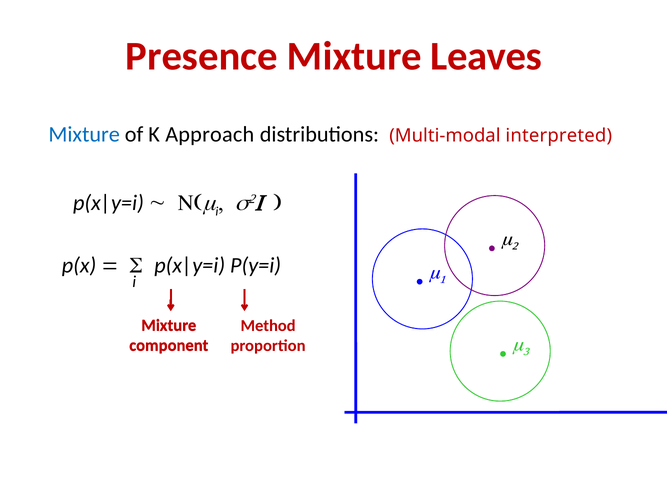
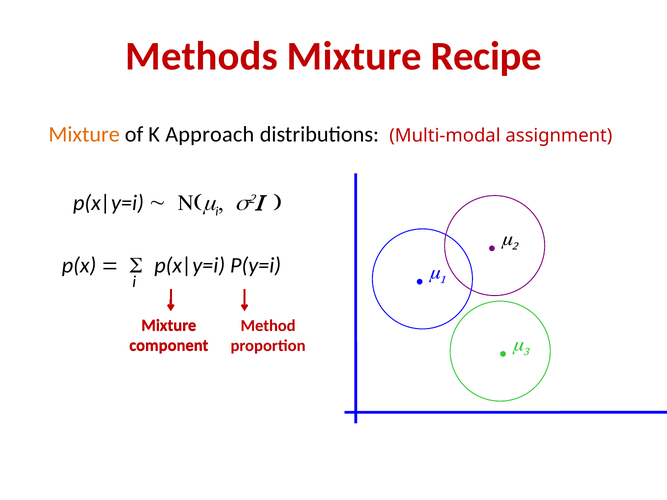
Presence: Presence -> Methods
Leaves: Leaves -> Recipe
Mixture at (84, 135) colour: blue -> orange
interpreted: interpreted -> assignment
